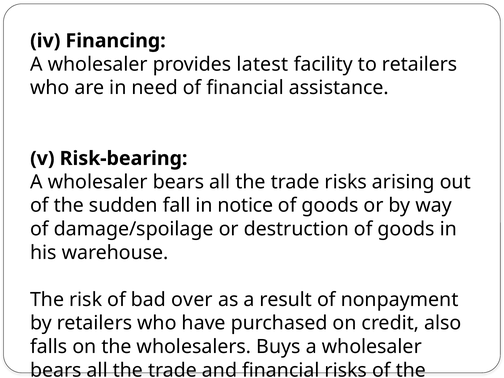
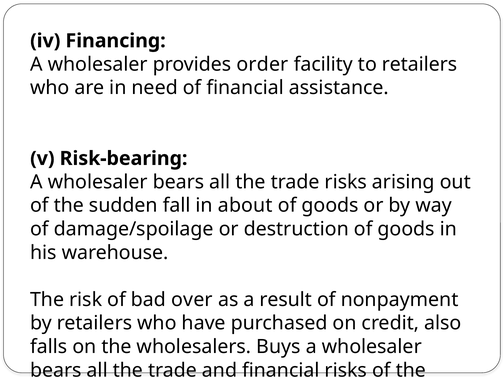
latest: latest -> order
notice: notice -> about
